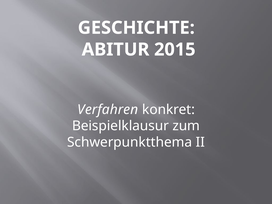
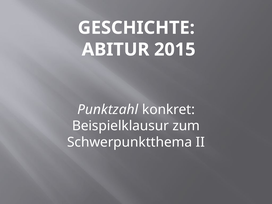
Verfahren: Verfahren -> Punktzahl
